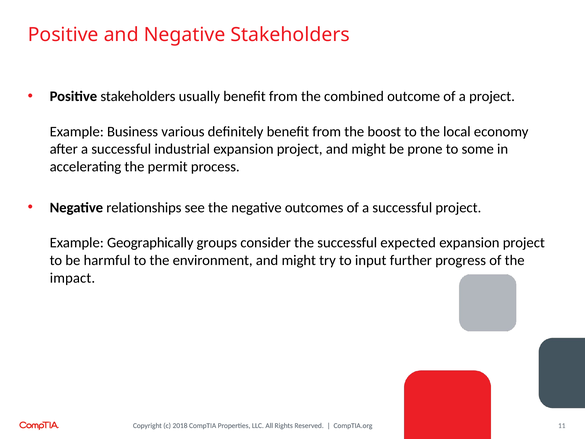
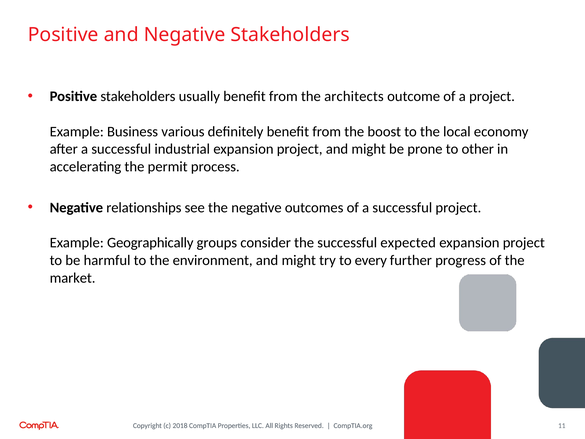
combined: combined -> architects
some: some -> other
input: input -> every
impact: impact -> market
